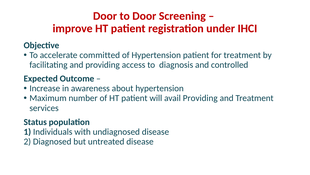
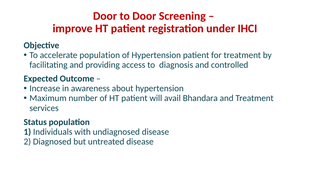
accelerate committed: committed -> population
avail Providing: Providing -> Bhandara
